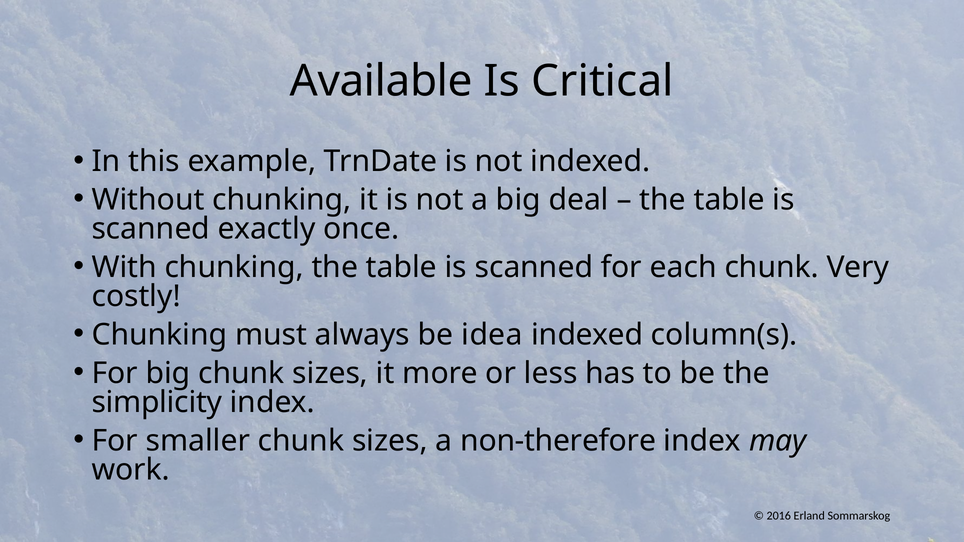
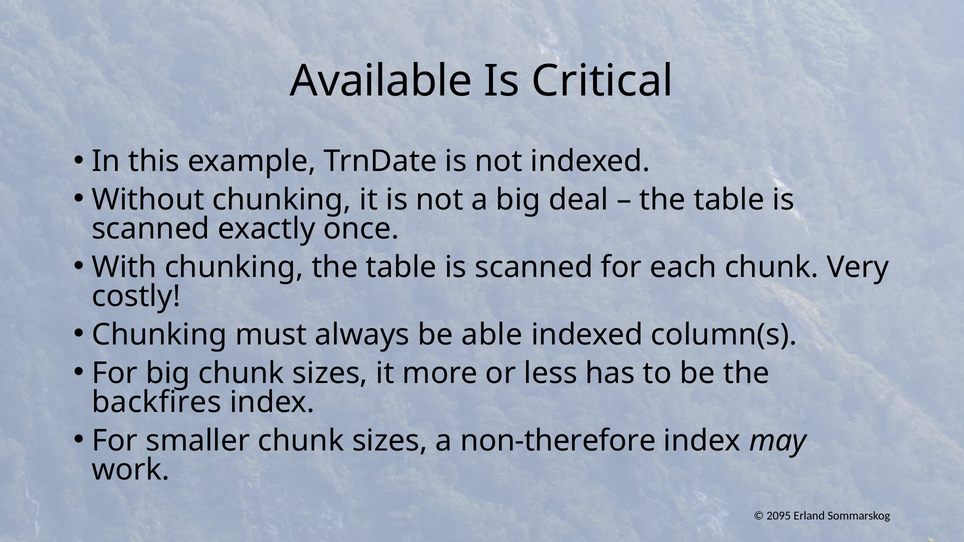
idea: idea -> able
simplicity: simplicity -> backfires
2016: 2016 -> 2095
